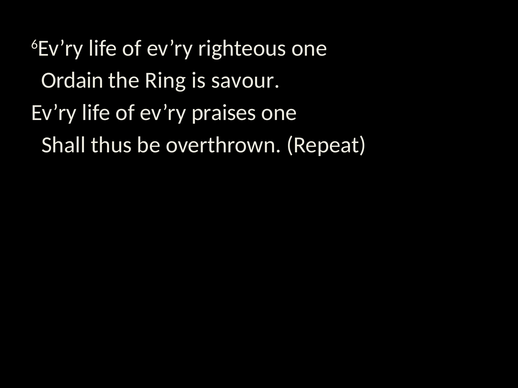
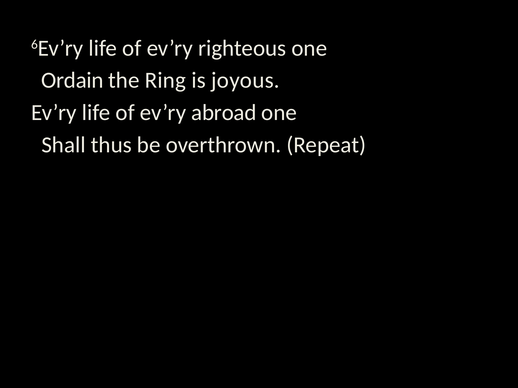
savour: savour -> joyous
praises: praises -> abroad
